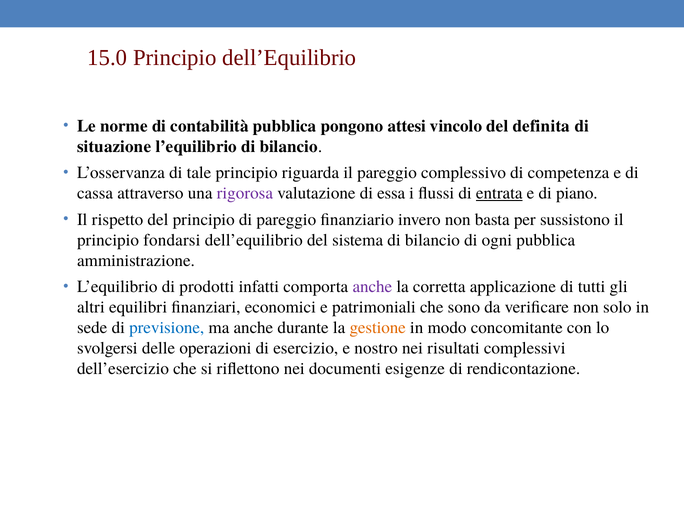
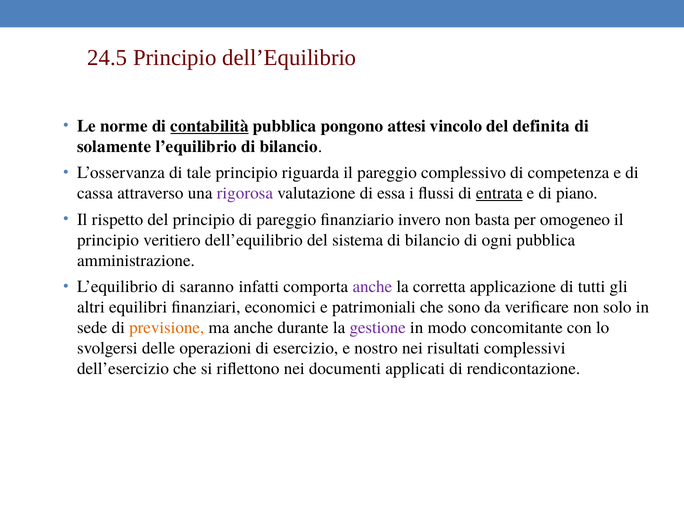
15.0: 15.0 -> 24.5
contabilità underline: none -> present
situazione: situazione -> solamente
sussistono: sussistono -> omogeneo
fondarsi: fondarsi -> veritiero
prodotti: prodotti -> saranno
previsione colour: blue -> orange
gestione colour: orange -> purple
esigenze: esigenze -> applicati
